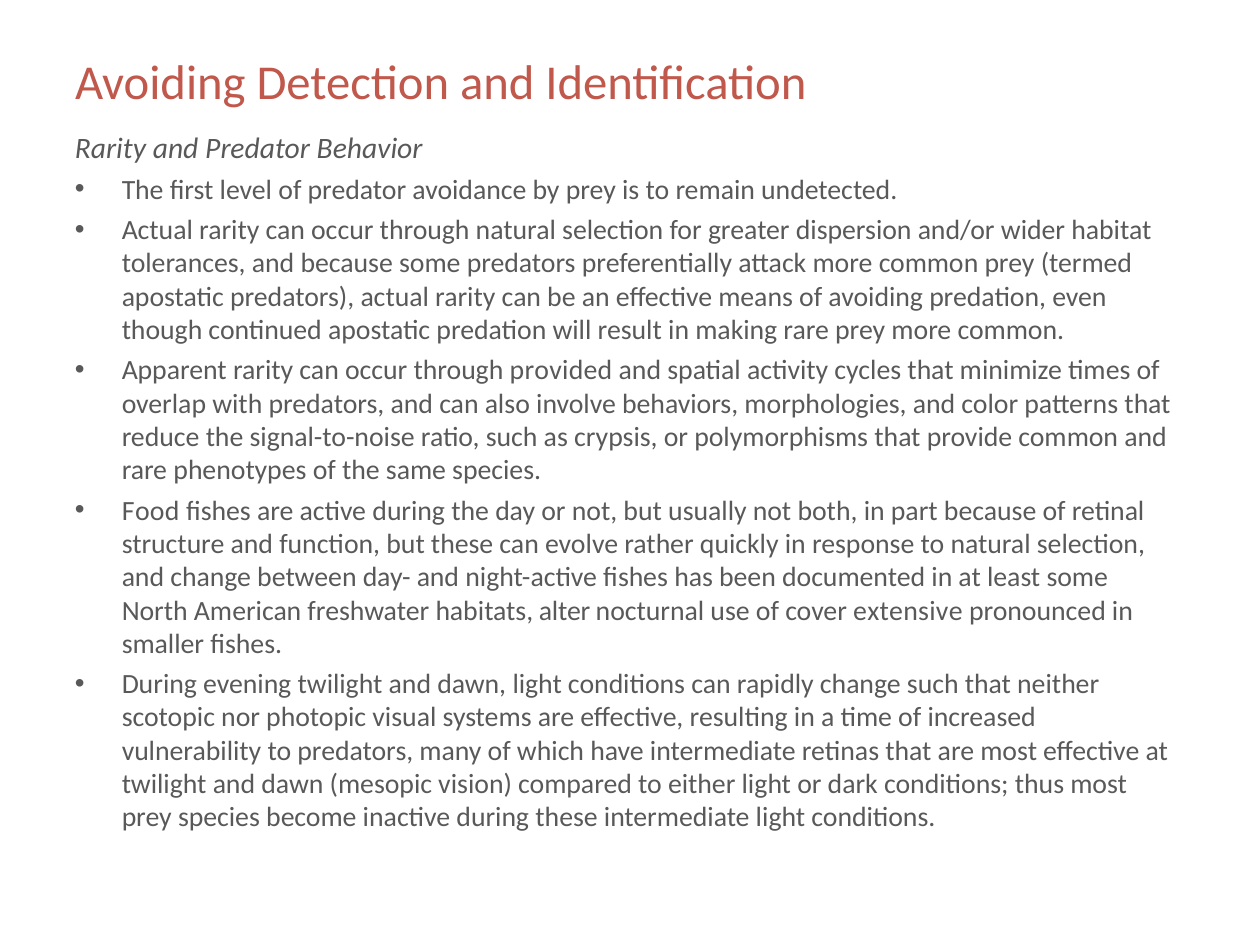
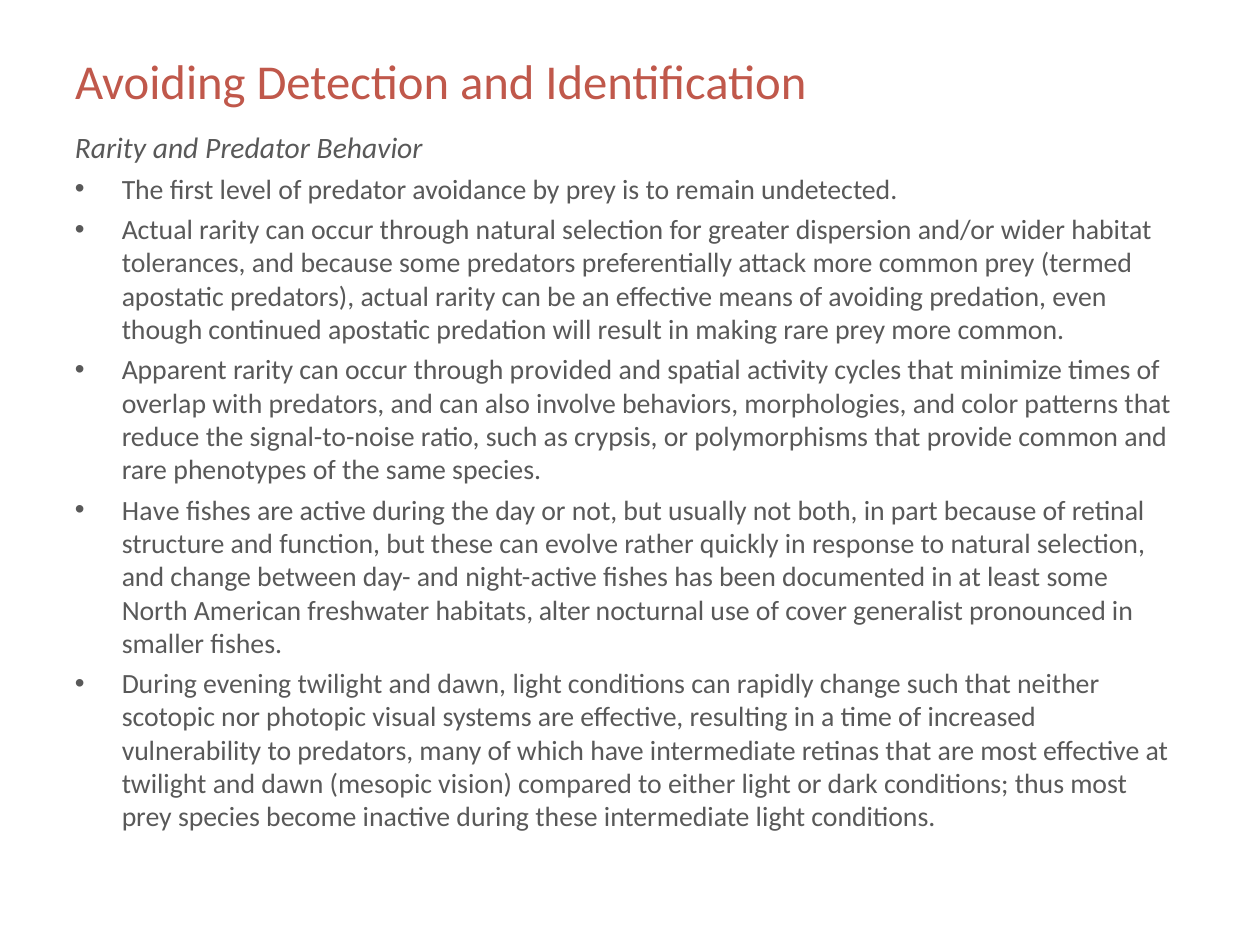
Food at (151, 511): Food -> Have
extensive: extensive -> generalist
